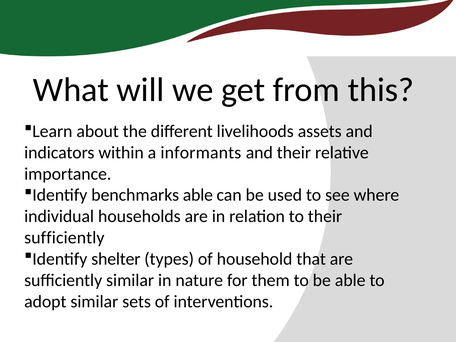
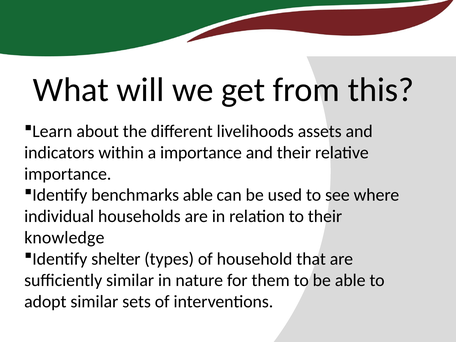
a informants: informants -> importance
sufficiently at (64, 238): sufficiently -> knowledge
